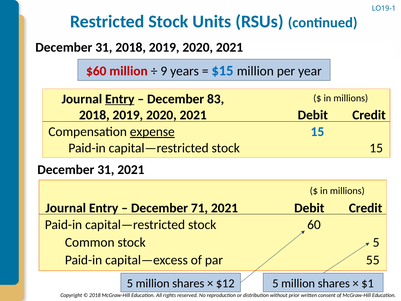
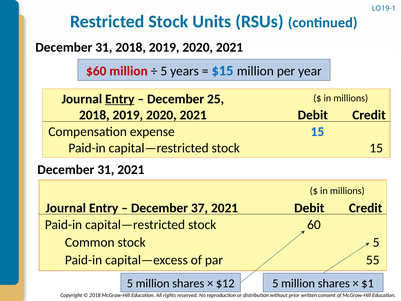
9 at (164, 71): 9 -> 5
83: 83 -> 25
expense underline: present -> none
71: 71 -> 37
